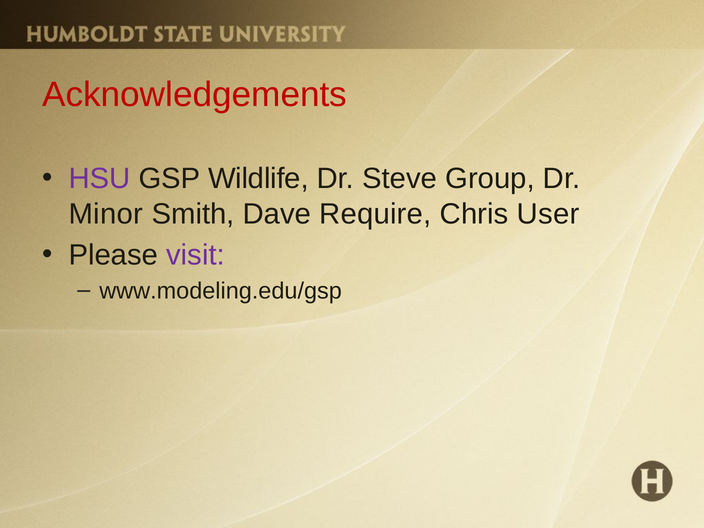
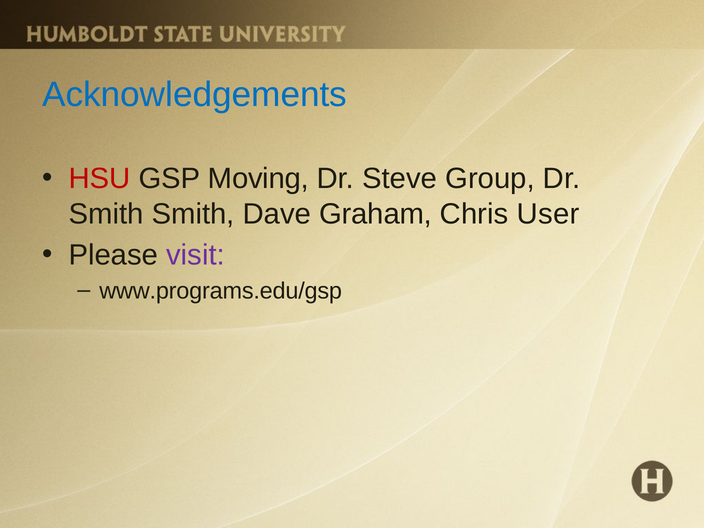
Acknowledgements colour: red -> blue
HSU colour: purple -> red
Wildlife: Wildlife -> Moving
Minor at (106, 214): Minor -> Smith
Require: Require -> Graham
www.modeling.edu/gsp: www.modeling.edu/gsp -> www.programs.edu/gsp
